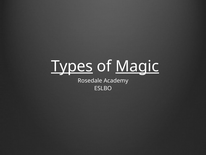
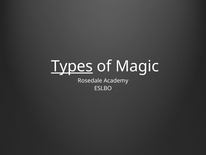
Magic underline: present -> none
